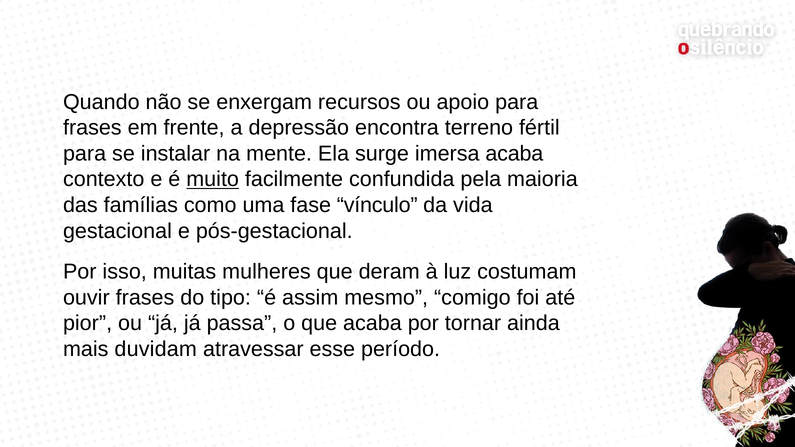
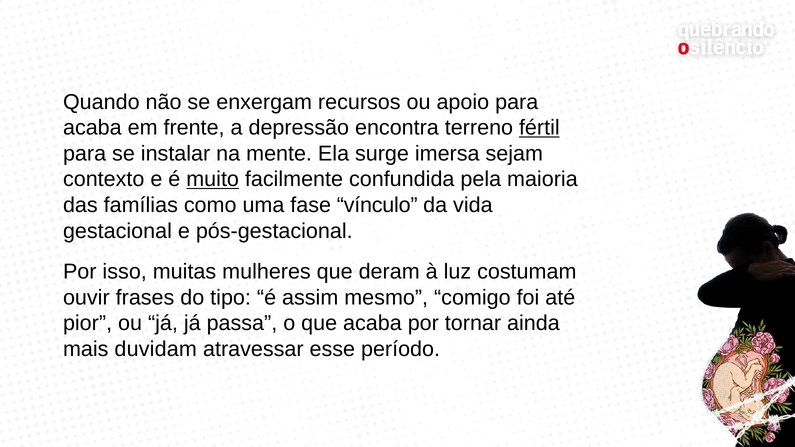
frases at (92, 128): frases -> acaba
fértil underline: none -> present
imersa acaba: acaba -> sejam
